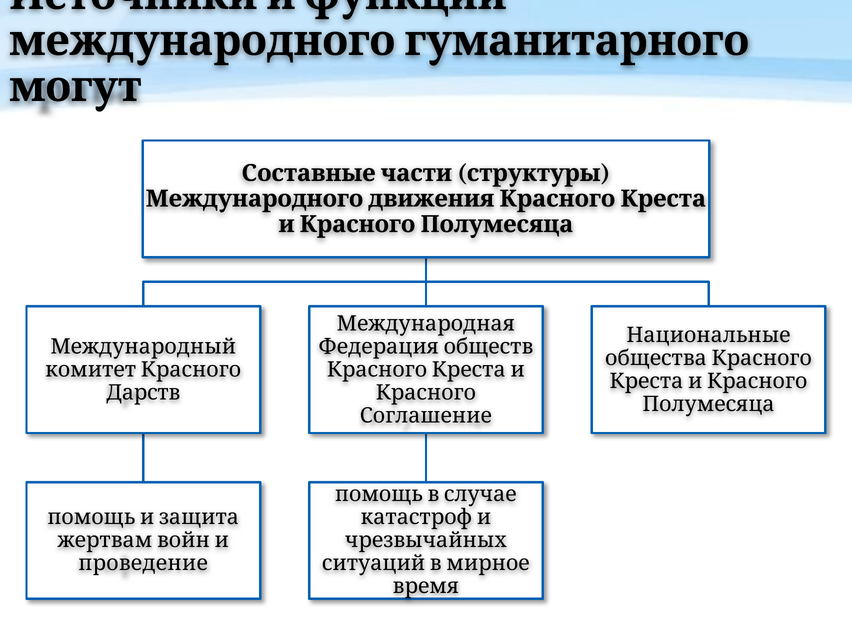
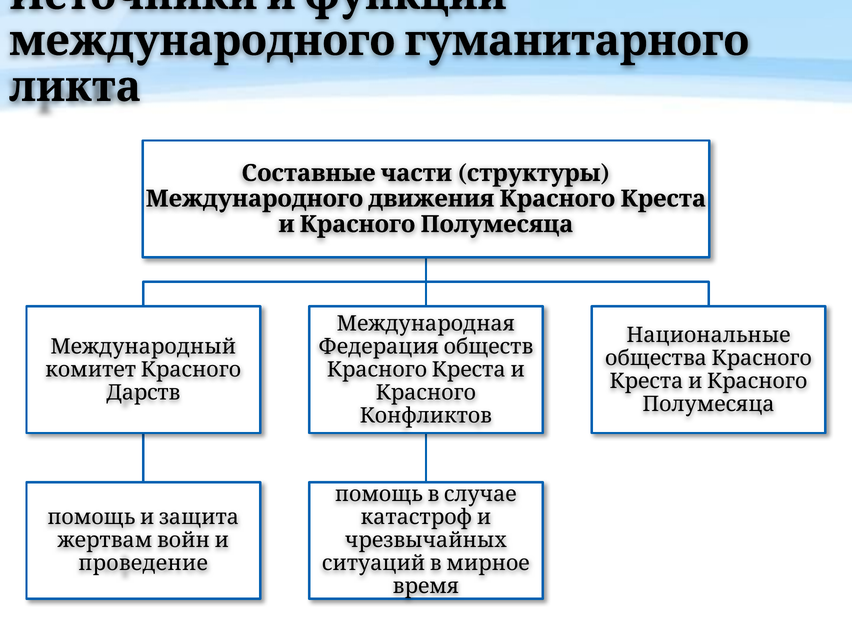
могут: могут -> ликта
Соглашение: Соглашение -> Конфликтов
